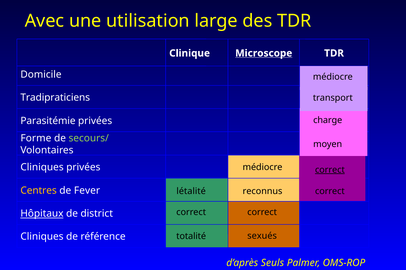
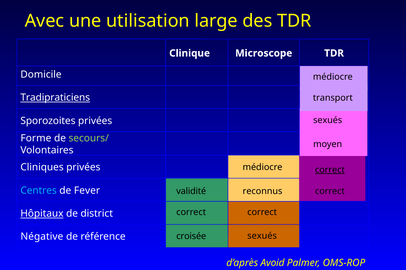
Microscope underline: present -> none
Tradipraticiens underline: none -> present
charge at (328, 120): charge -> sexués
Parasitémie: Parasitémie -> Sporozoites
Centres colour: yellow -> light blue
létalité: létalité -> validité
totalité: totalité -> croisée
Cliniques at (42, 237): Cliniques -> Négative
Seuls: Seuls -> Avoid
